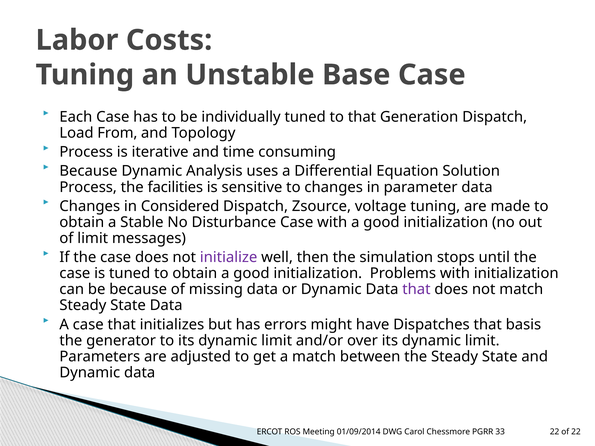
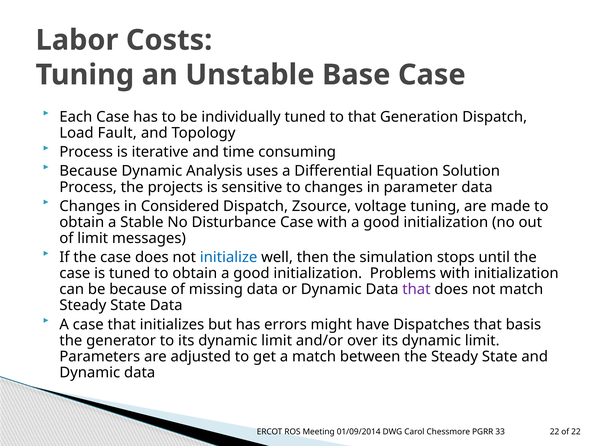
From: From -> Fault
facilities: facilities -> projects
initialize colour: purple -> blue
